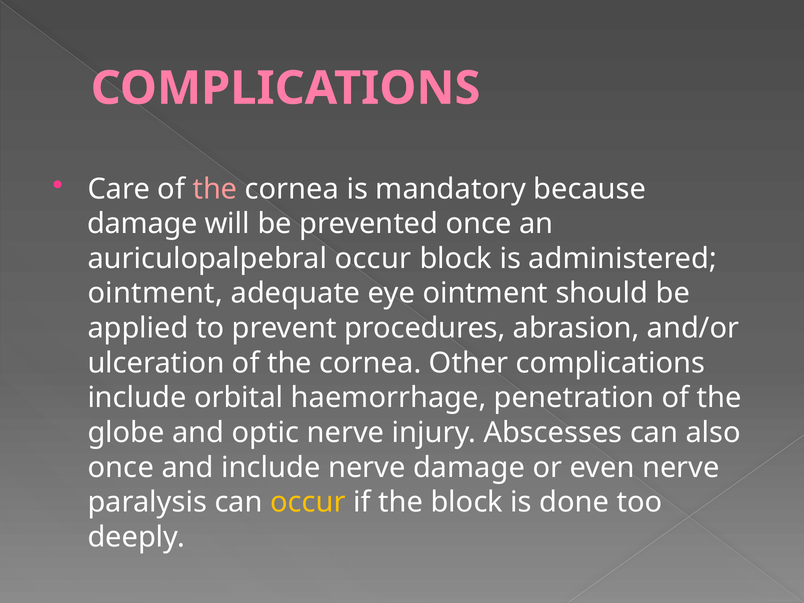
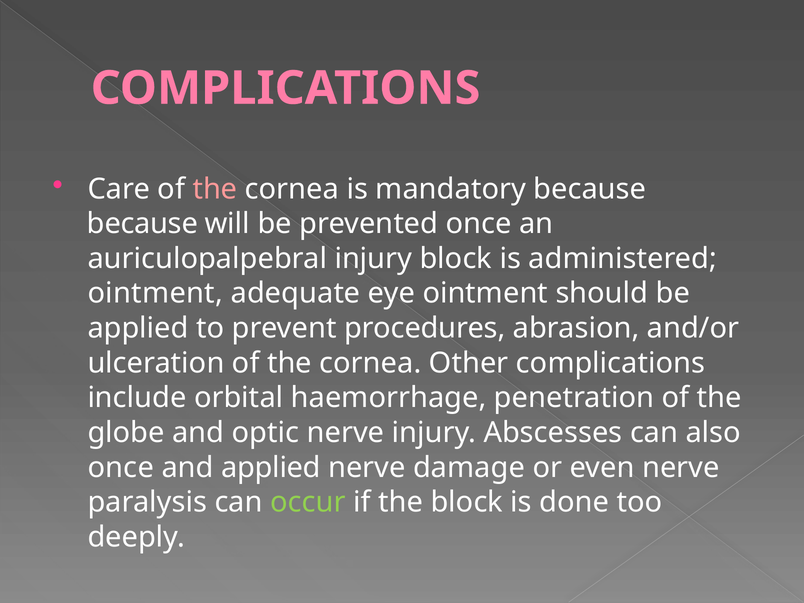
damage at (142, 224): damage -> because
auriculopalpebral occur: occur -> injury
and include: include -> applied
occur at (308, 502) colour: yellow -> light green
